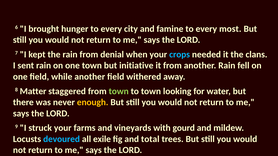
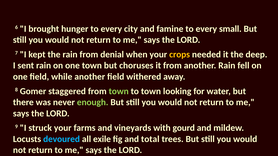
most: most -> small
crops colour: light blue -> yellow
clans: clans -> deep
initiative: initiative -> choruses
Matter: Matter -> Gomer
enough colour: yellow -> light green
